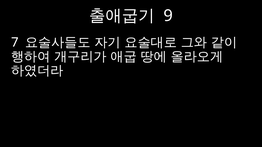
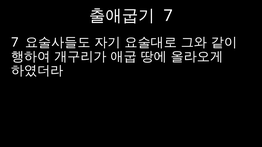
9 at (168, 16): 9 -> 7
